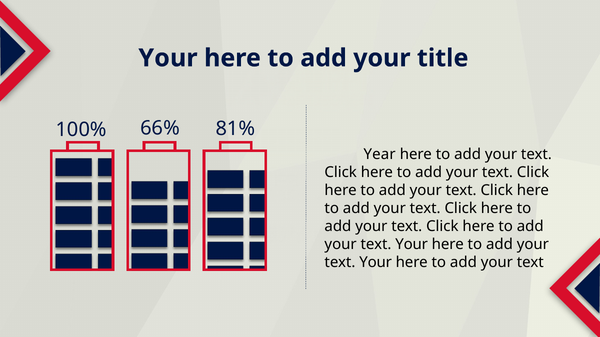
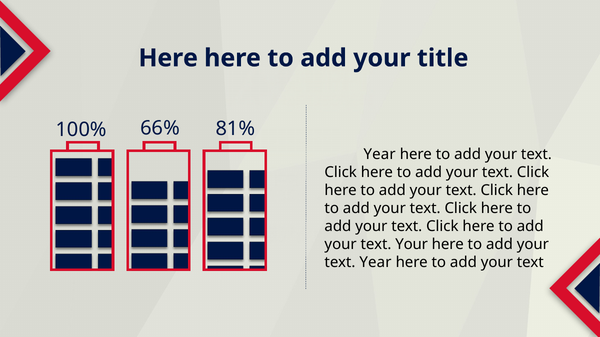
Your at (168, 58): Your -> Here
Your at (376, 263): Your -> Year
